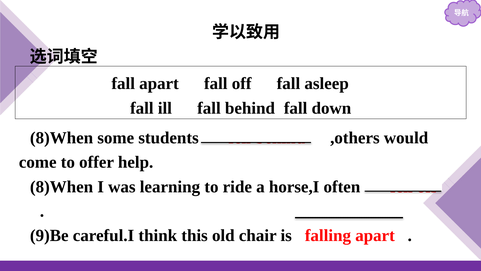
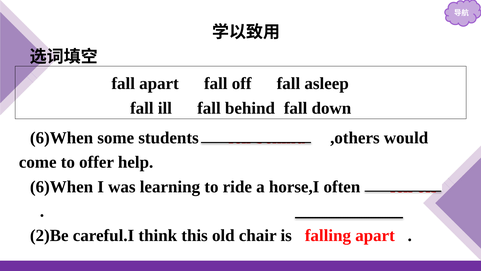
8)When at (62, 138): 8)When -> 6)When
8)When at (62, 186): 8)When -> 6)When
9)Be: 9)Be -> 2)Be
